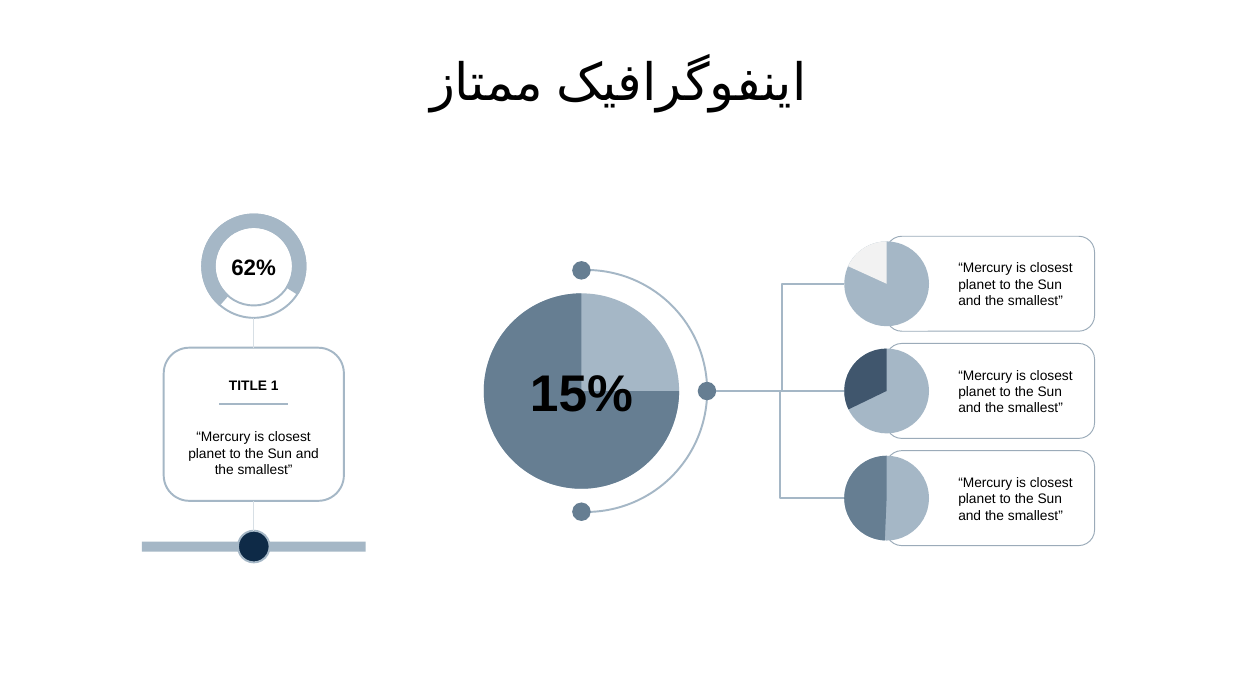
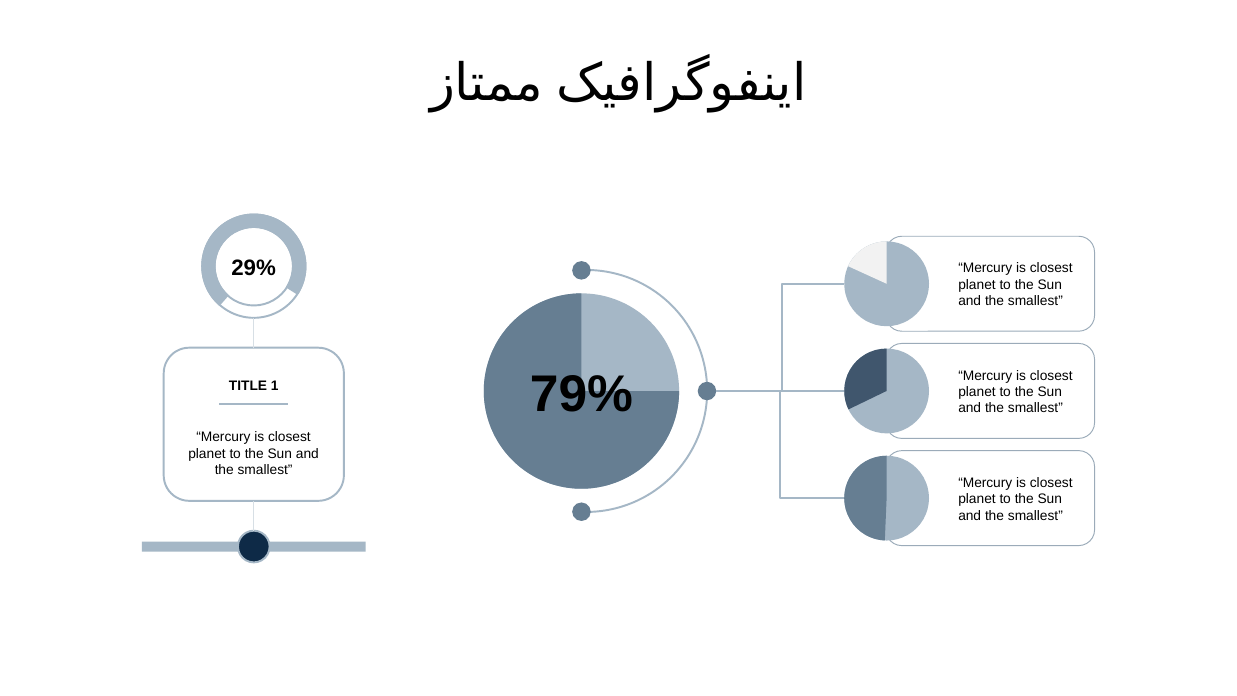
62%: 62% -> 29%
15%: 15% -> 79%
